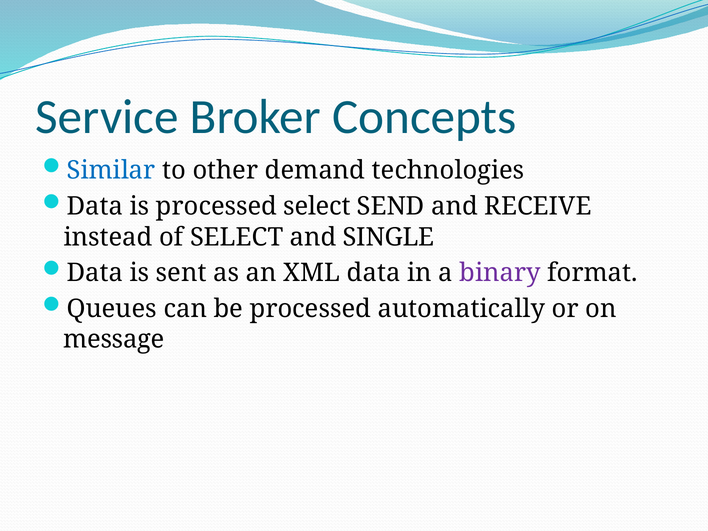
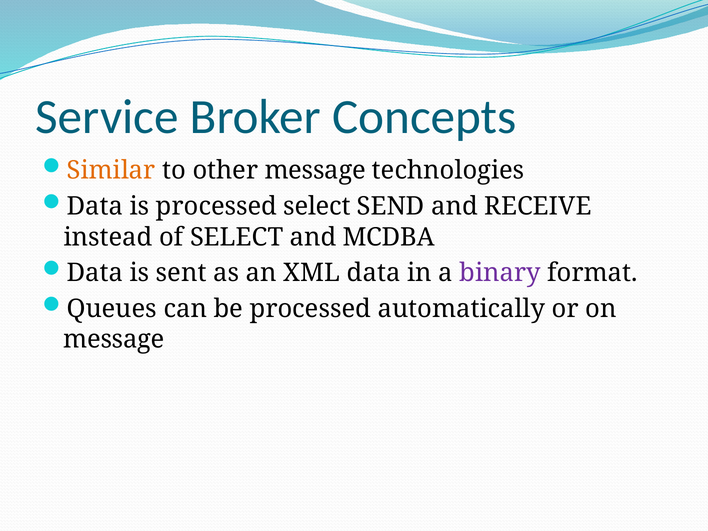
Similar colour: blue -> orange
other demand: demand -> message
SINGLE: SINGLE -> MCDBA
